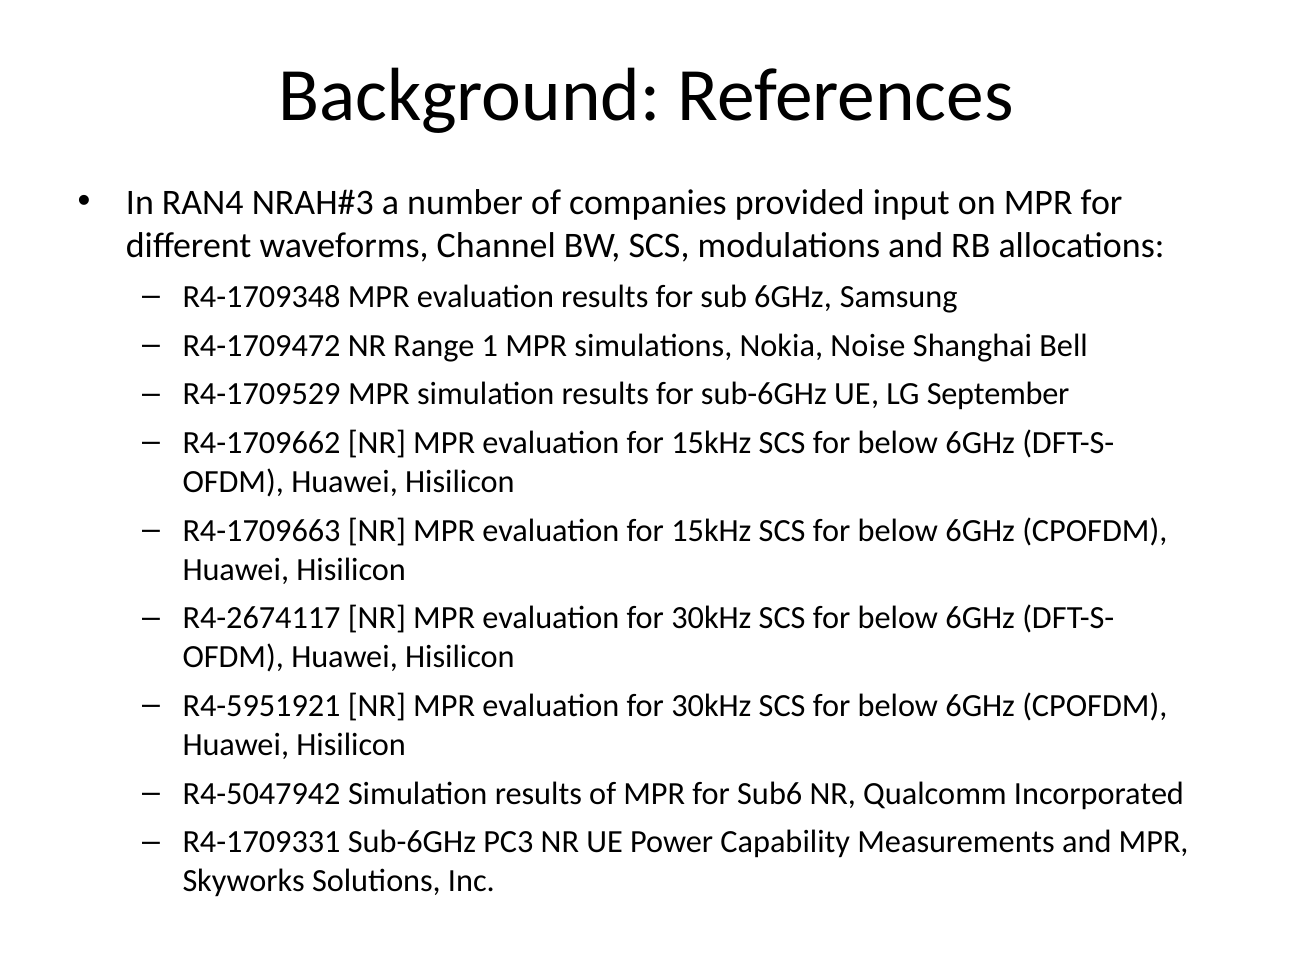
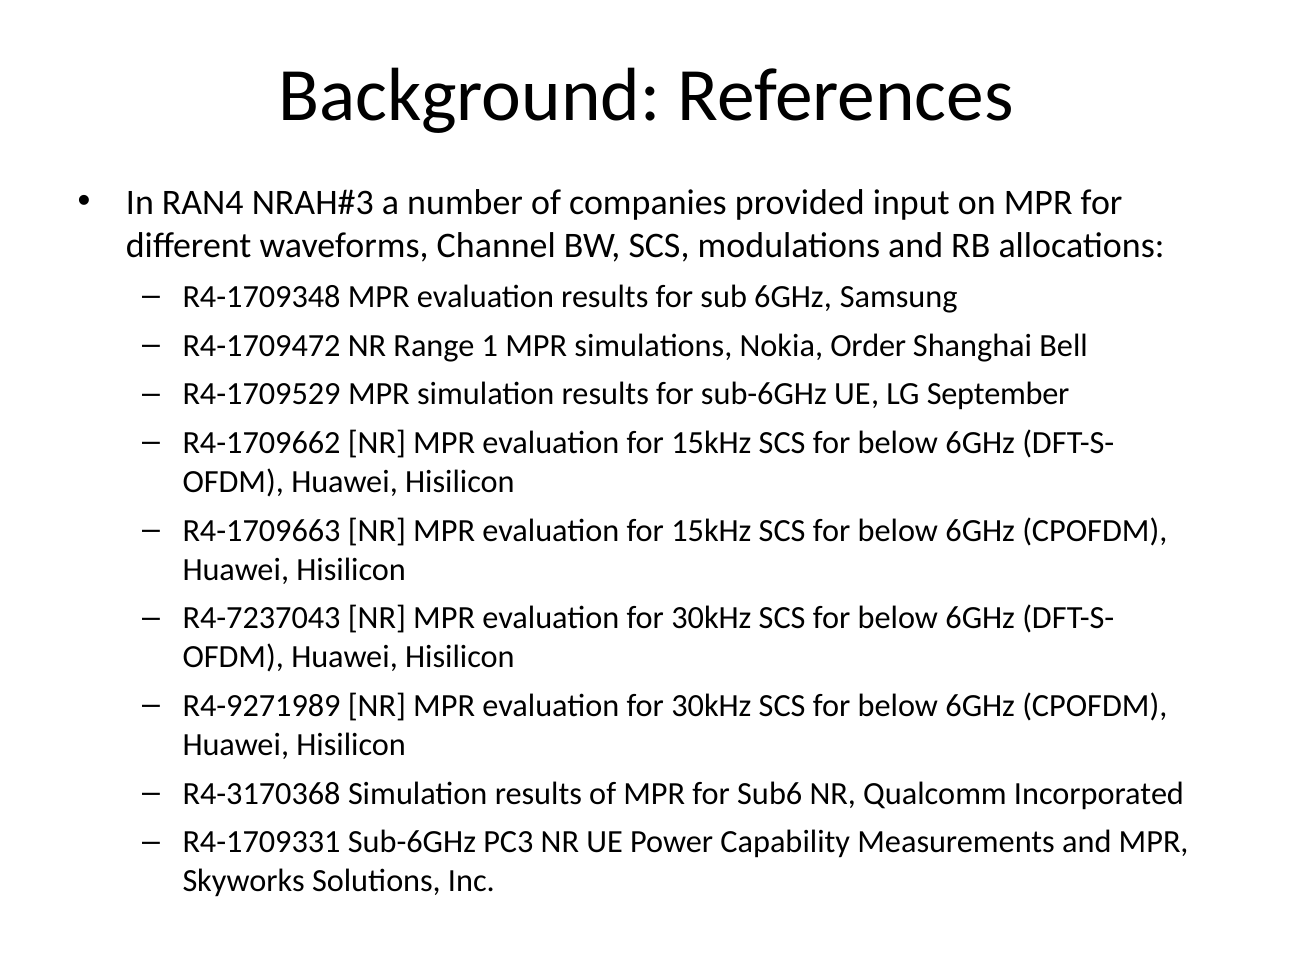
Noise: Noise -> Order
R4-2674117: R4-2674117 -> R4-7237043
R4-5951921: R4-5951921 -> R4-9271989
R4-5047942: R4-5047942 -> R4-3170368
